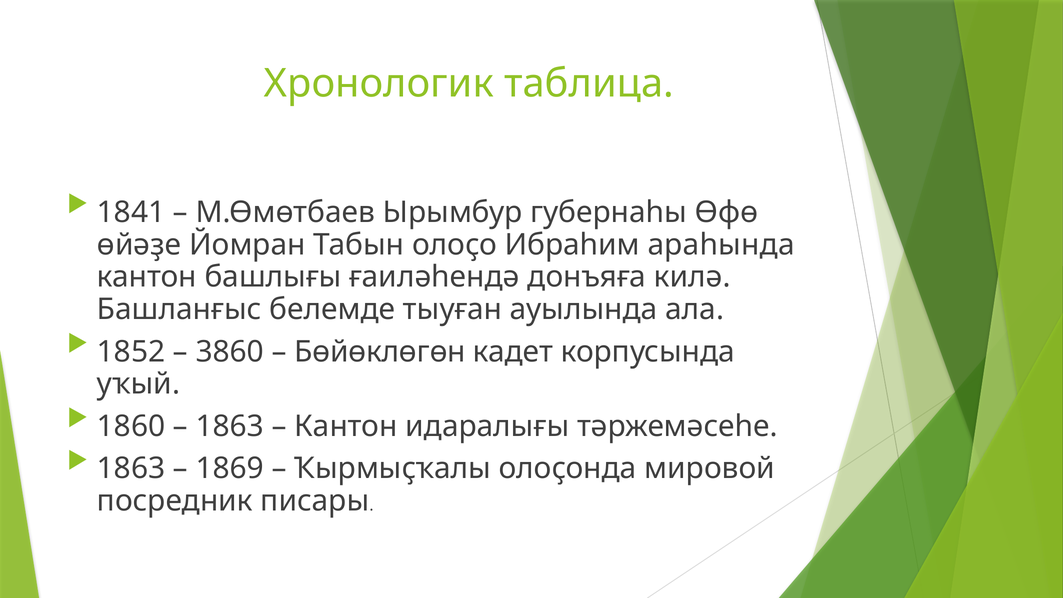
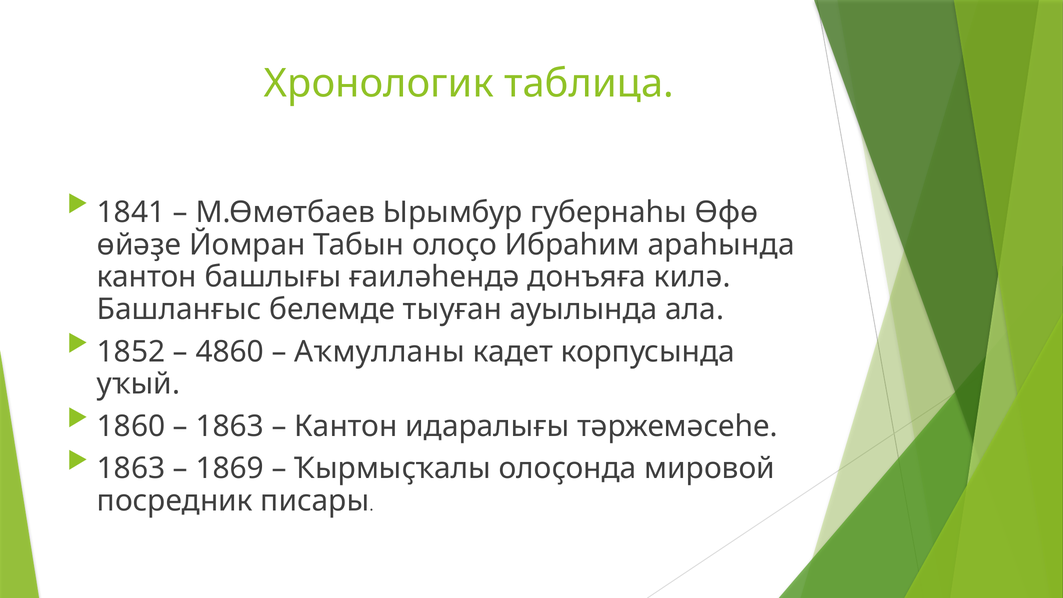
3860: 3860 -> 4860
Бөйөклөгөн: Бөйөклөгөн -> Аҡмулланы
